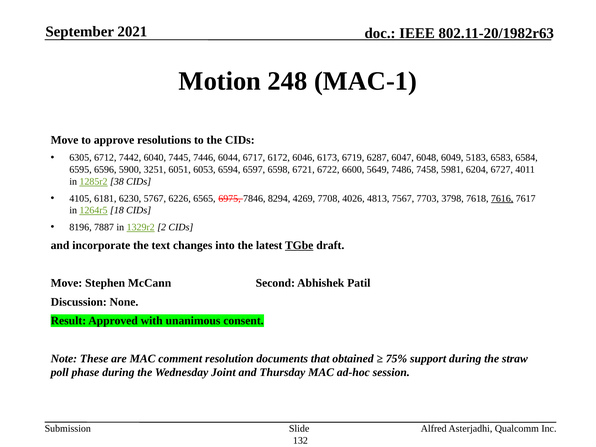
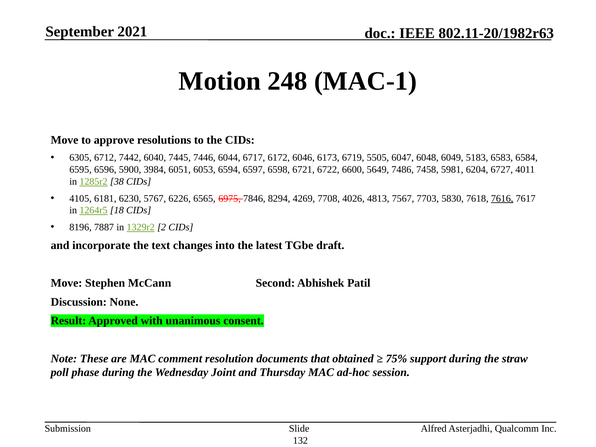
6287: 6287 -> 5505
3251: 3251 -> 3984
3798: 3798 -> 5830
TGbe underline: present -> none
